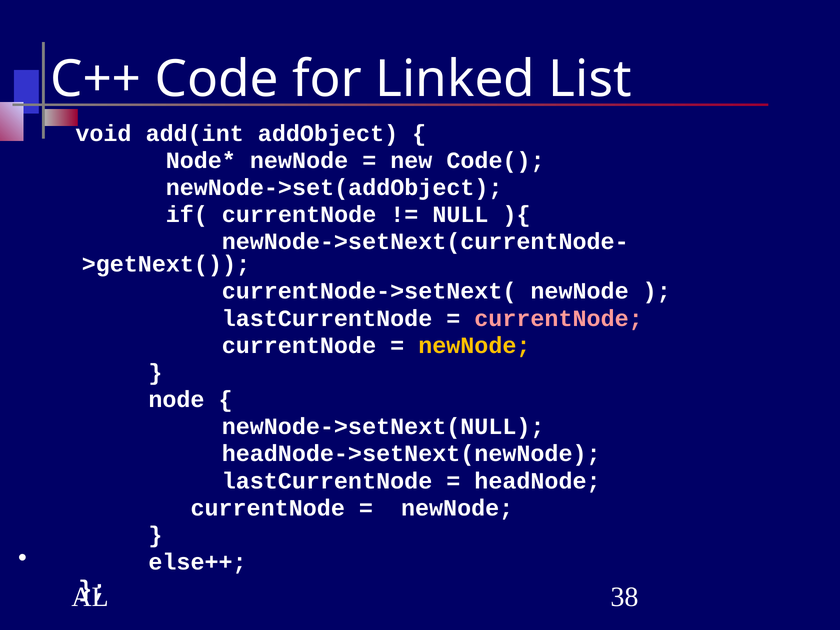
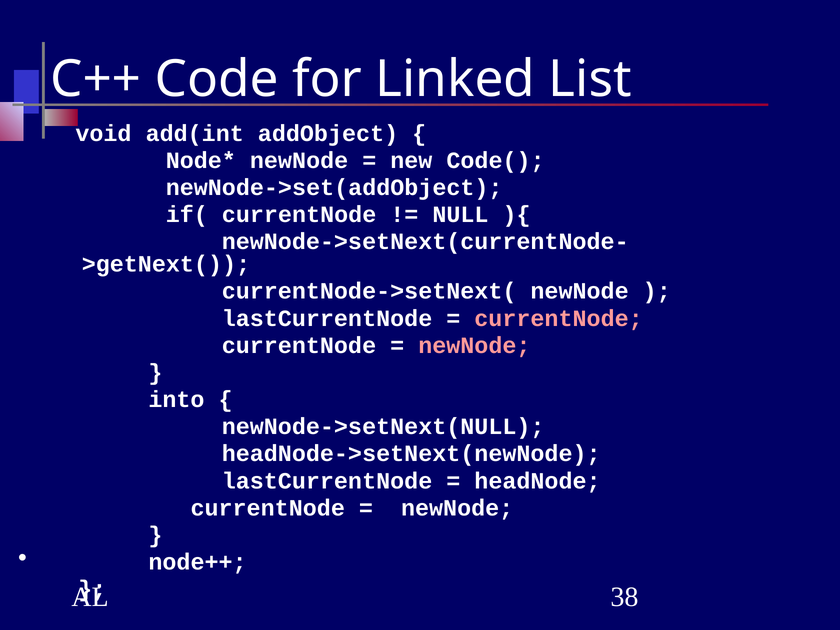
newNode at (474, 345) colour: yellow -> pink
node: node -> into
else++: else++ -> node++
